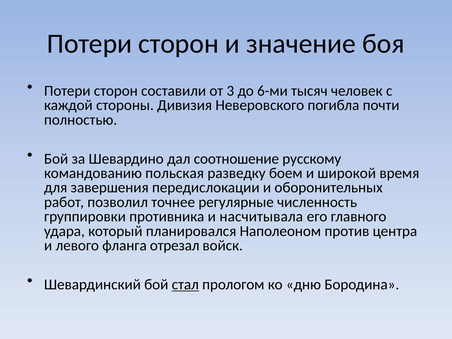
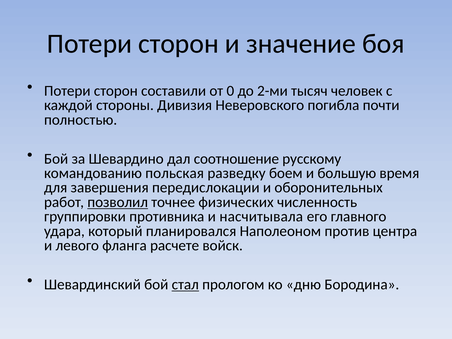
3: 3 -> 0
6-ми: 6-ми -> 2-ми
широкой: широкой -> большую
позволил underline: none -> present
регулярные: регулярные -> физических
отрезал: отрезал -> расчете
